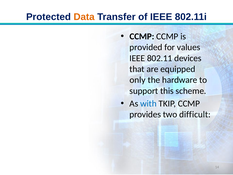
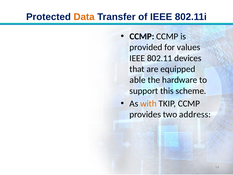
only: only -> able
with colour: blue -> orange
difficult: difficult -> address
